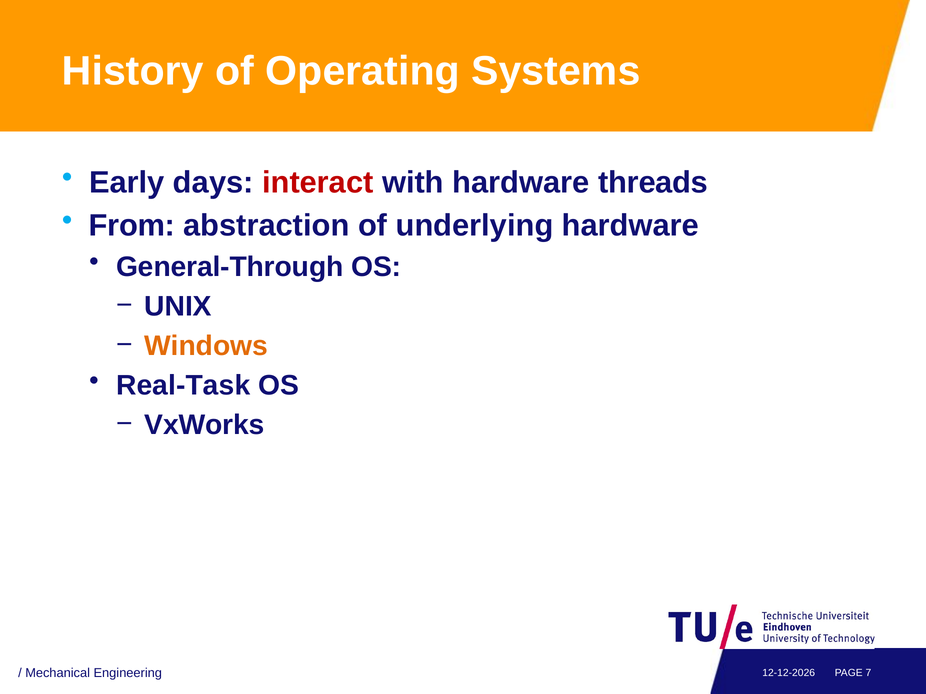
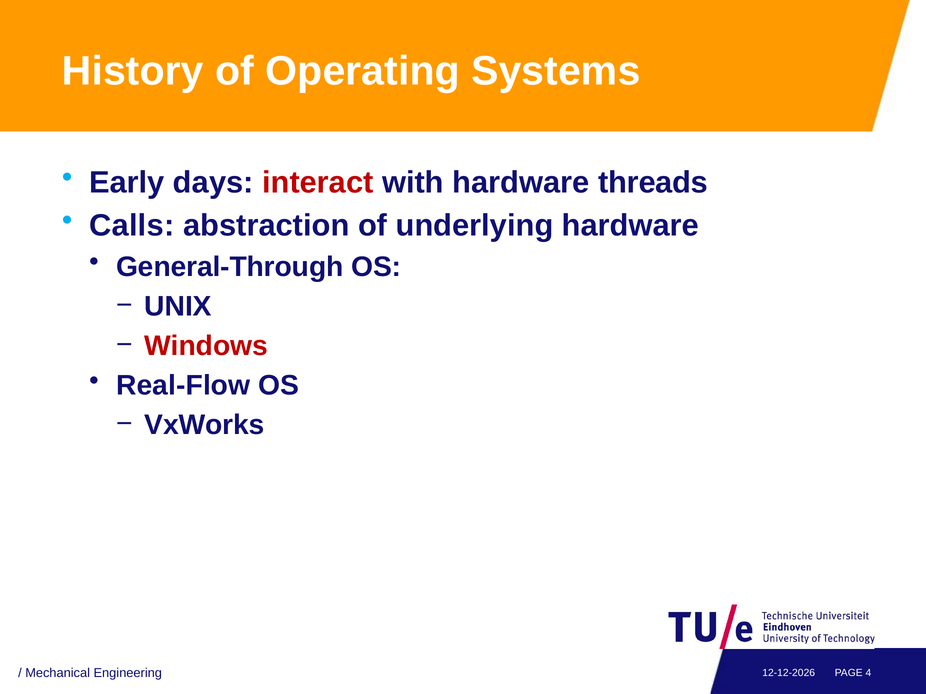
From: From -> Calls
Windows colour: orange -> red
Real-Task: Real-Task -> Real-Flow
7: 7 -> 4
